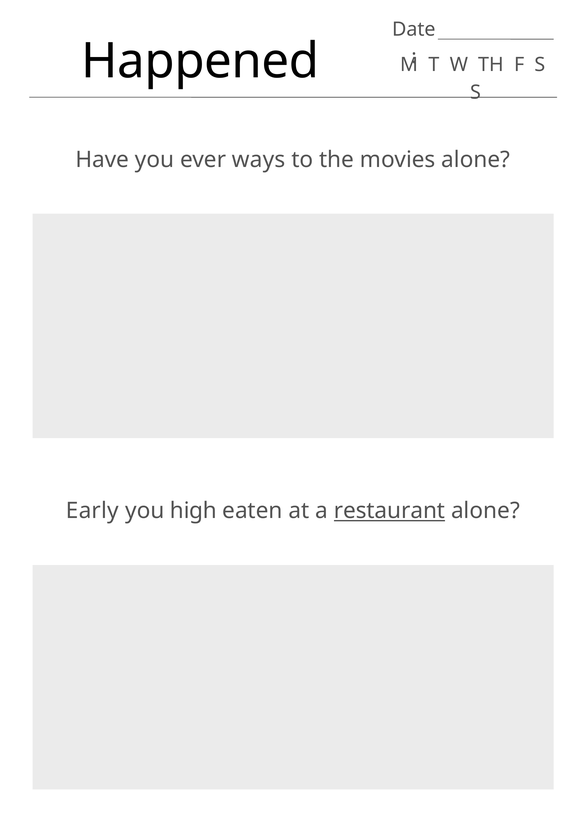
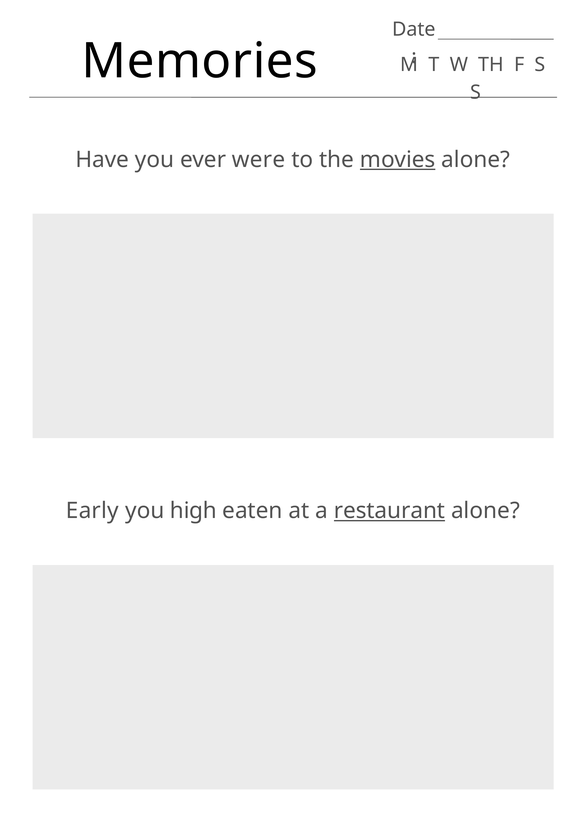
Happened: Happened -> Memories
ways: ways -> were
movies underline: none -> present
